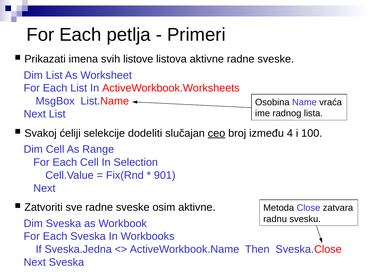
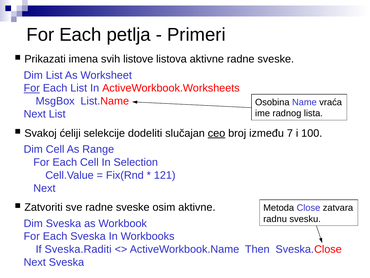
For at (32, 88) underline: none -> present
4: 4 -> 7
901: 901 -> 121
Sveska.Jedna: Sveska.Jedna -> Sveska.Raditi
